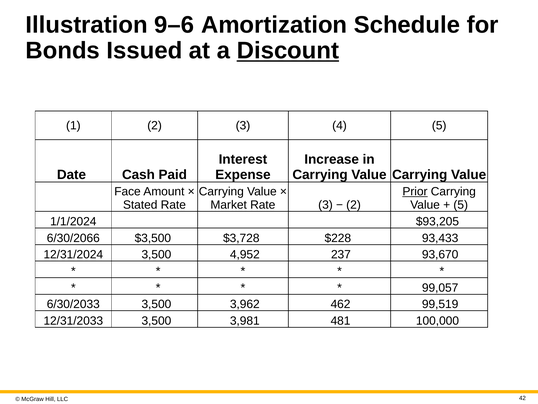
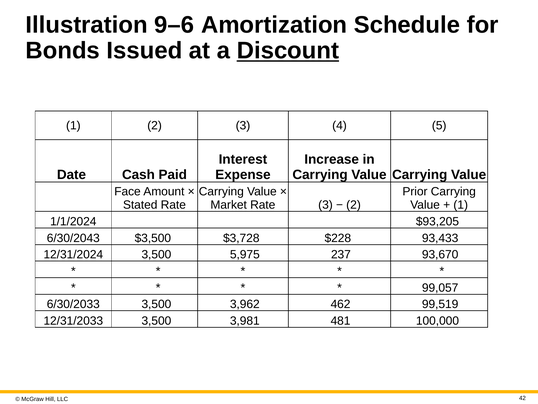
Prior underline: present -> none
5 at (461, 205): 5 -> 1
6/30/2066: 6/30/2066 -> 6/30/2043
4,952: 4,952 -> 5,975
